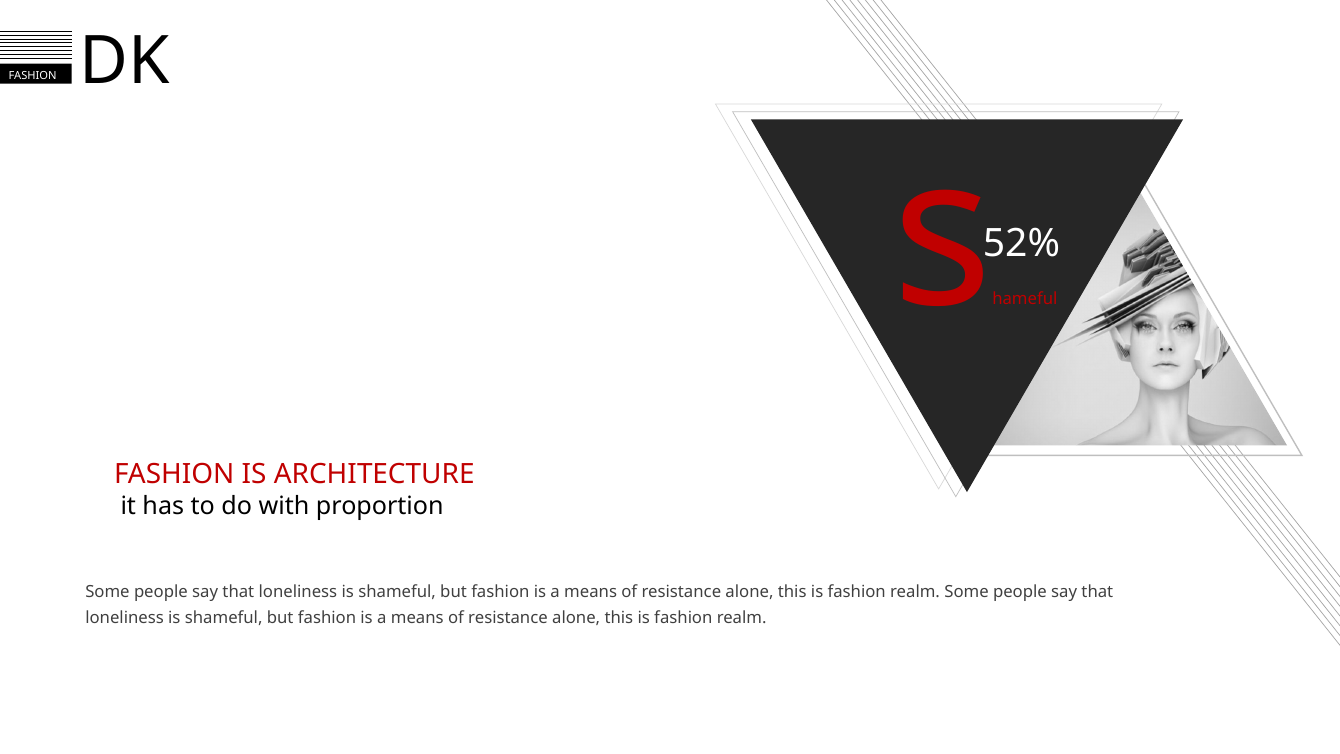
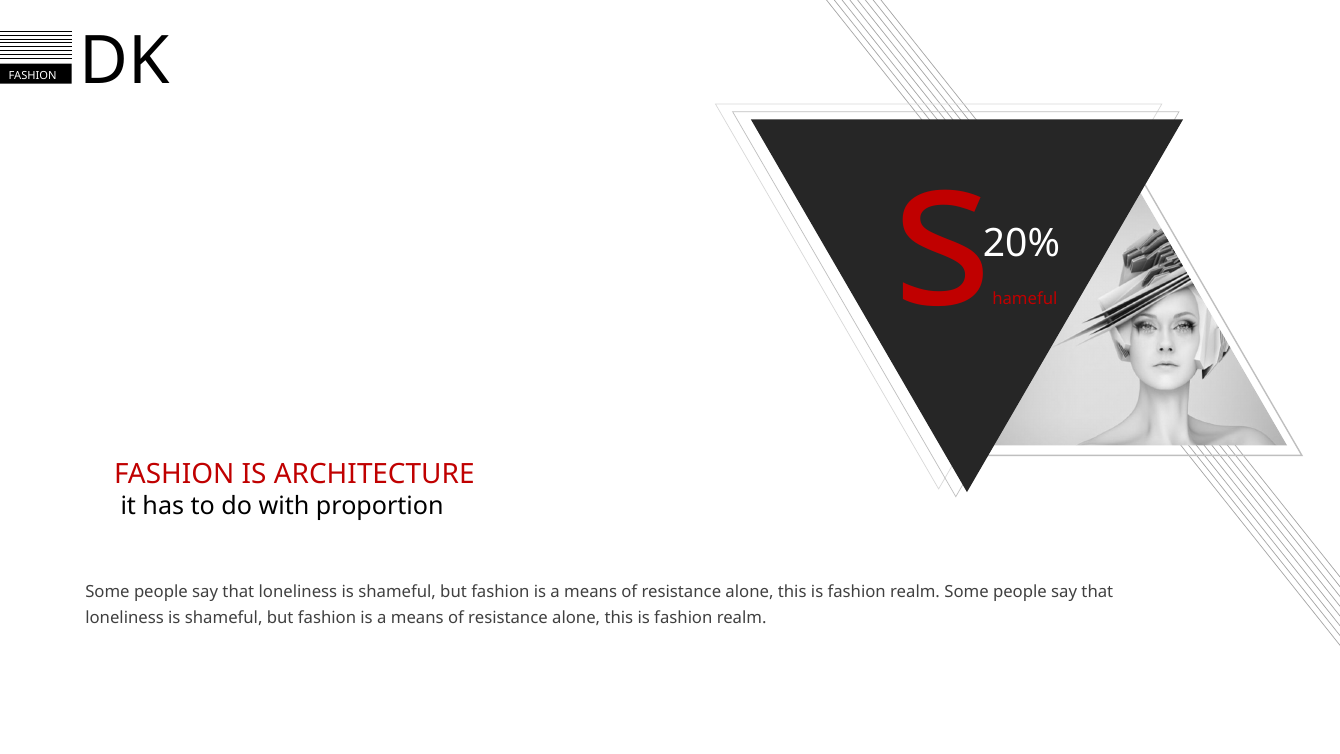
52%: 52% -> 20%
